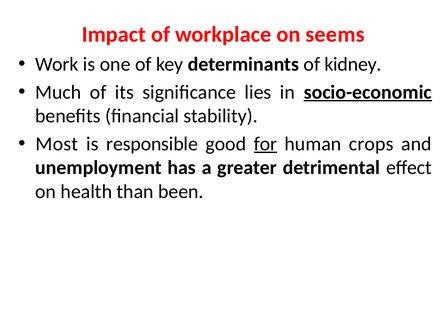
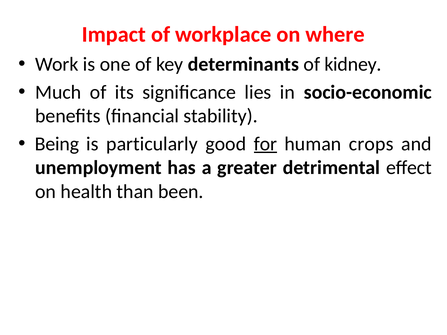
seems: seems -> where
socio-economic underline: present -> none
Most: Most -> Being
responsible: responsible -> particularly
